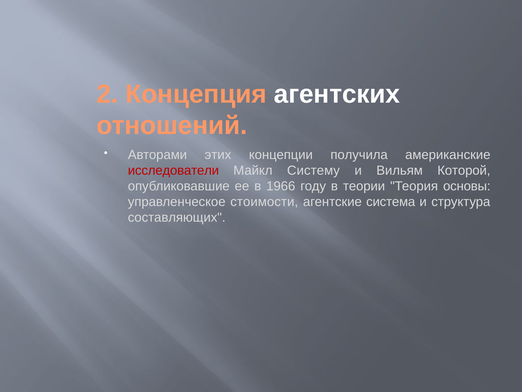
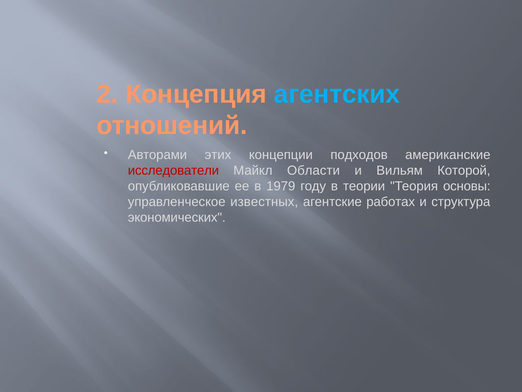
агентских colour: white -> light blue
получила: получила -> подходов
Систему: Систему -> Области
1966: 1966 -> 1979
стоимости: стоимости -> известных
система: система -> работах
составляющих: составляющих -> экономических
